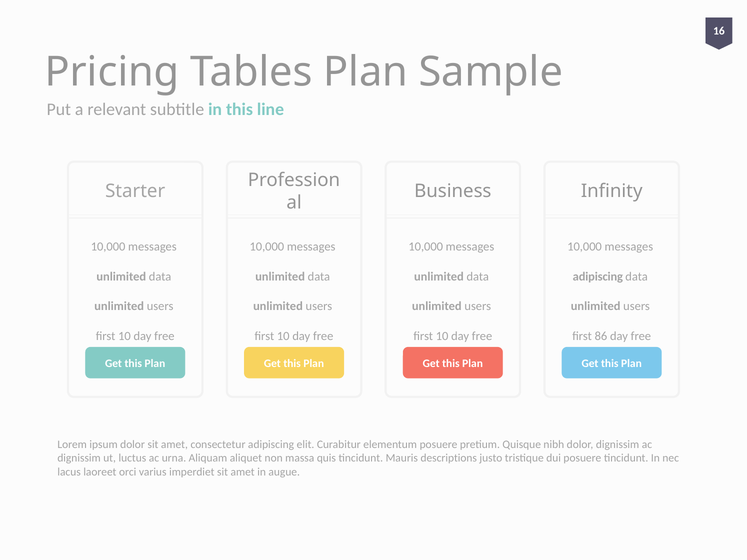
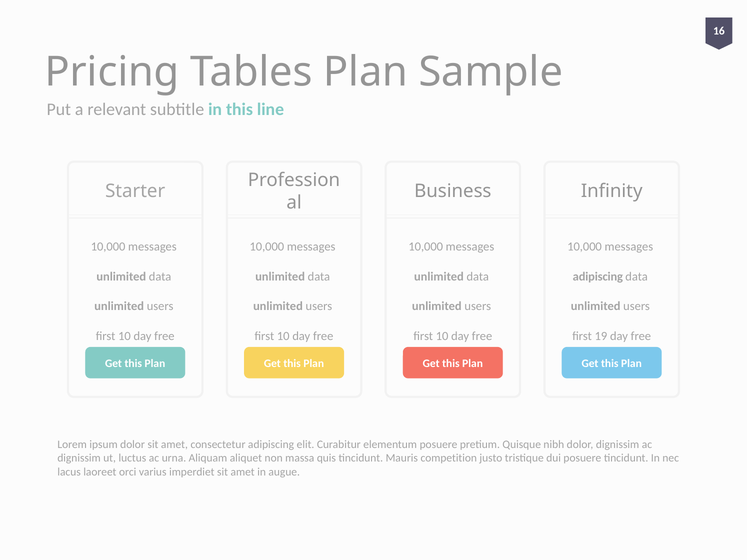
86: 86 -> 19
descriptions: descriptions -> competition
